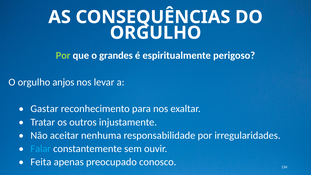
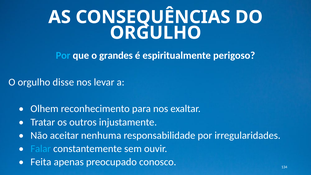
Por at (63, 56) colour: light green -> light blue
anjos: anjos -> disse
Gastar: Gastar -> Olhem
